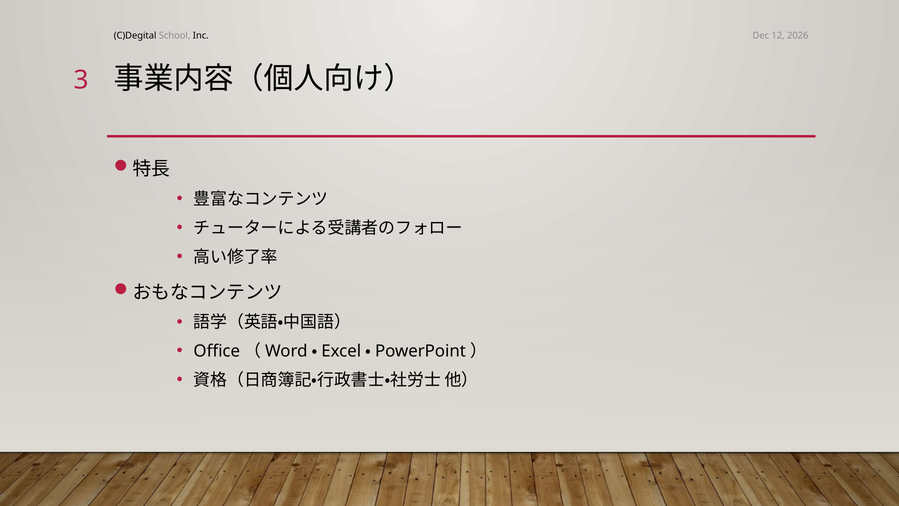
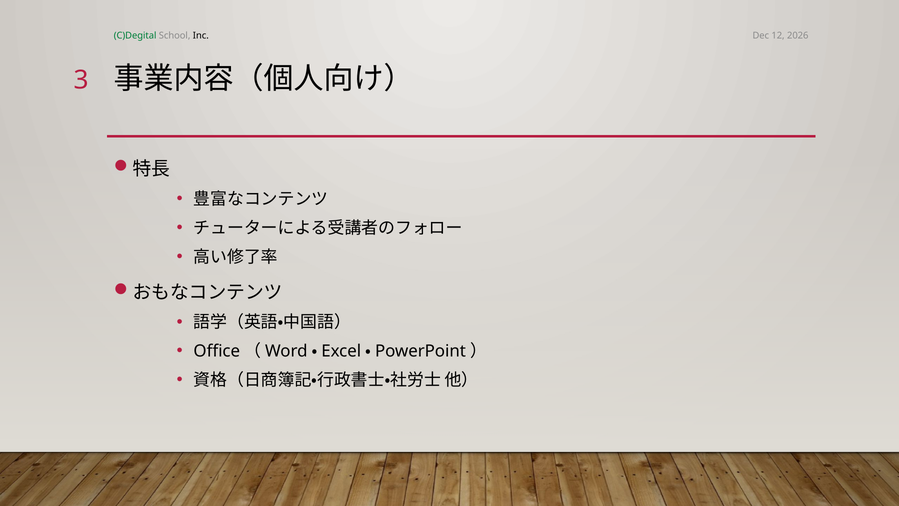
C)Degital colour: black -> green
